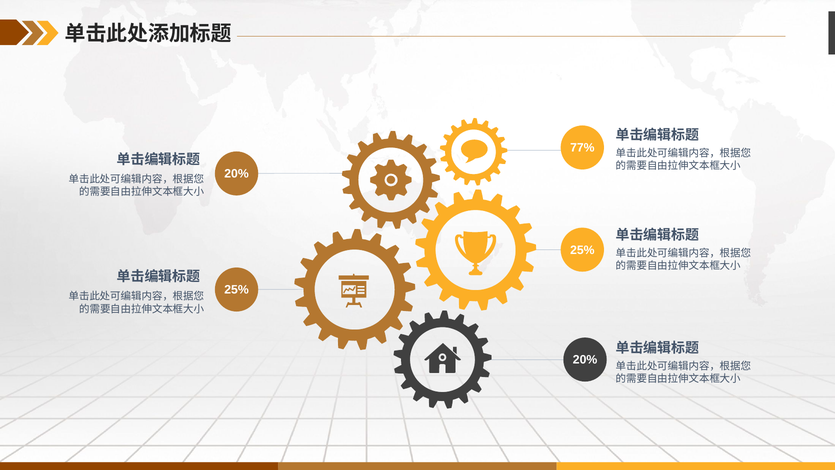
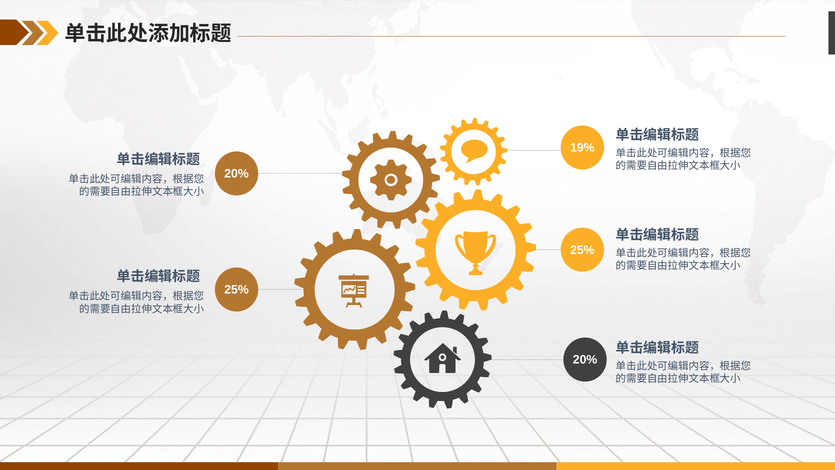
77%: 77% -> 19%
